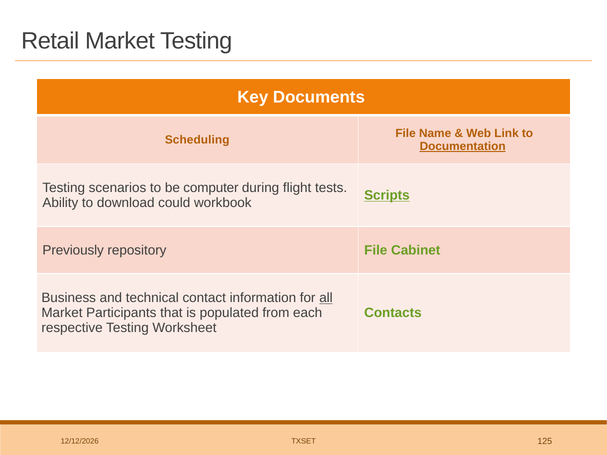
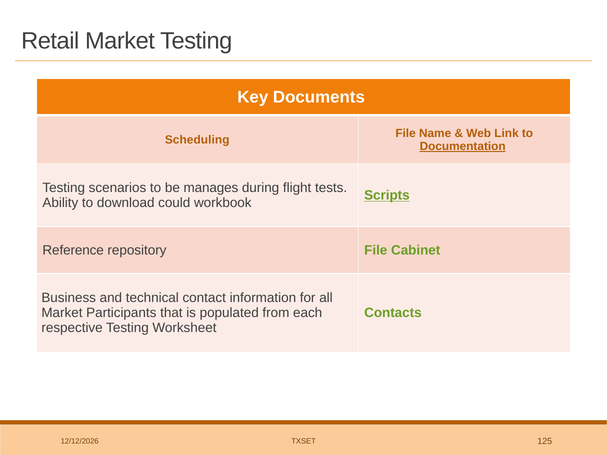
computer: computer -> manages
Previously: Previously -> Reference
all underline: present -> none
